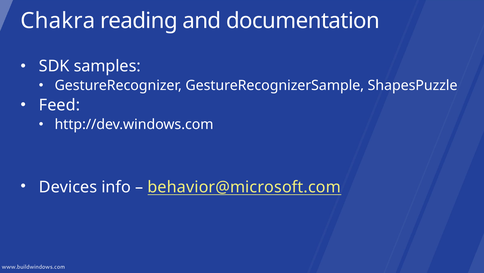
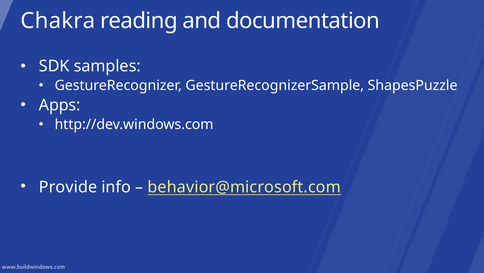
Feed: Feed -> Apps
Devices: Devices -> Provide
